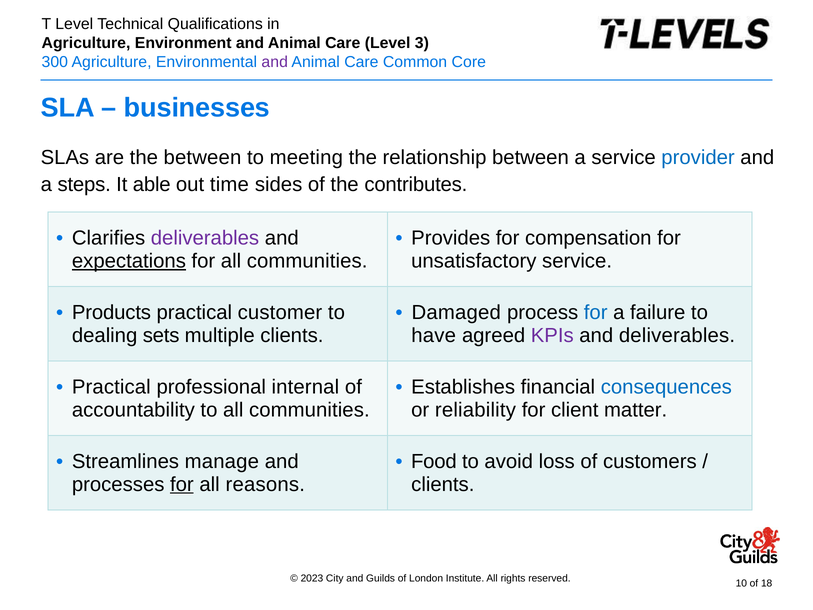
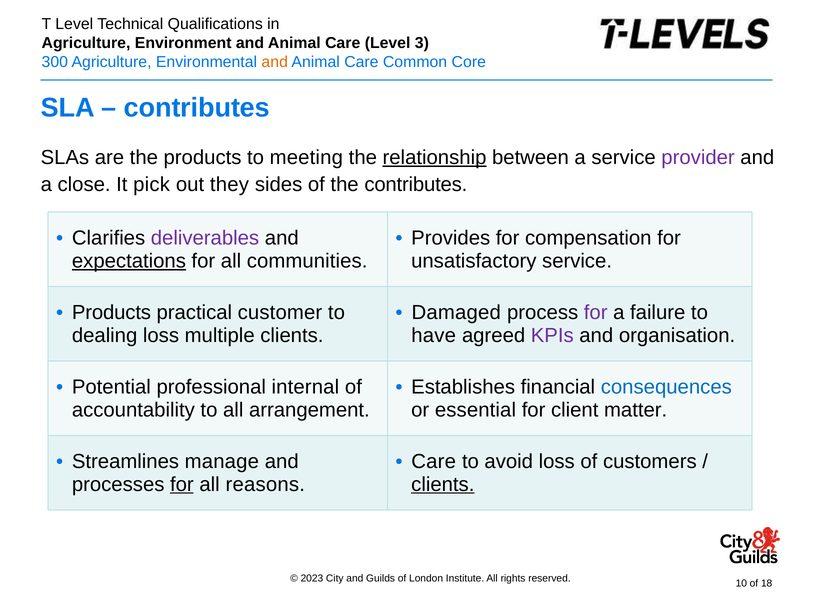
and at (275, 62) colour: purple -> orange
businesses at (197, 108): businesses -> contributes
the between: between -> products
relationship underline: none -> present
provider colour: blue -> purple
steps: steps -> close
able: able -> pick
time: time -> they
for at (596, 313) colour: blue -> purple
dealing sets: sets -> loss
and deliverables: deliverables -> organisation
Practical at (111, 387): Practical -> Potential
to all communities: communities -> arrangement
reliability: reliability -> essential
Food at (434, 461): Food -> Care
clients at (443, 484) underline: none -> present
